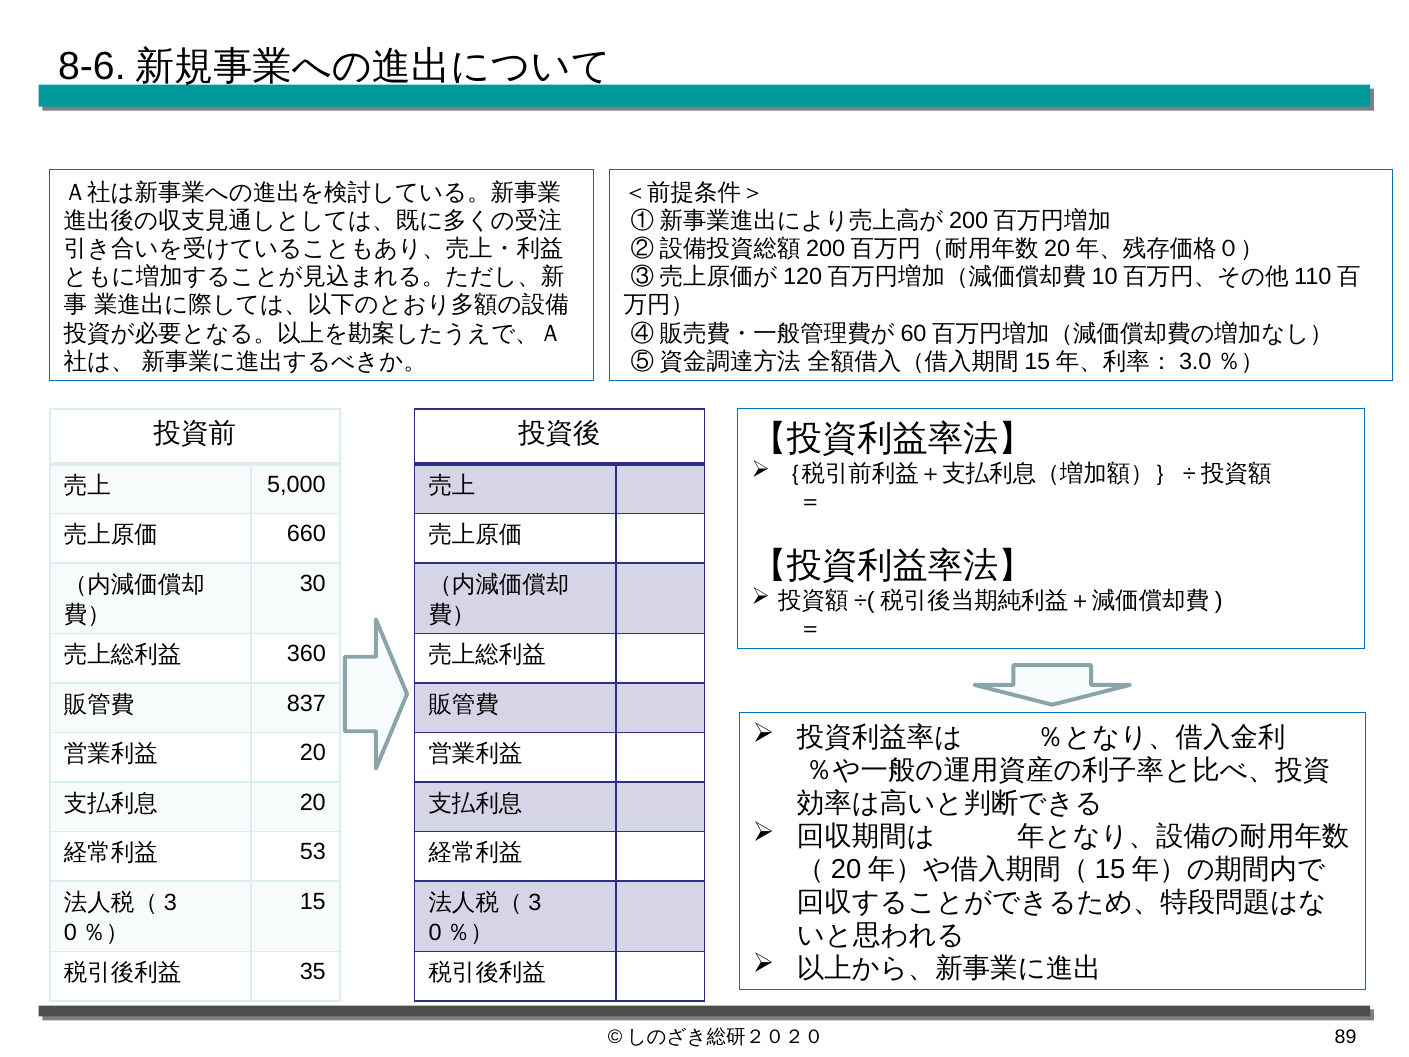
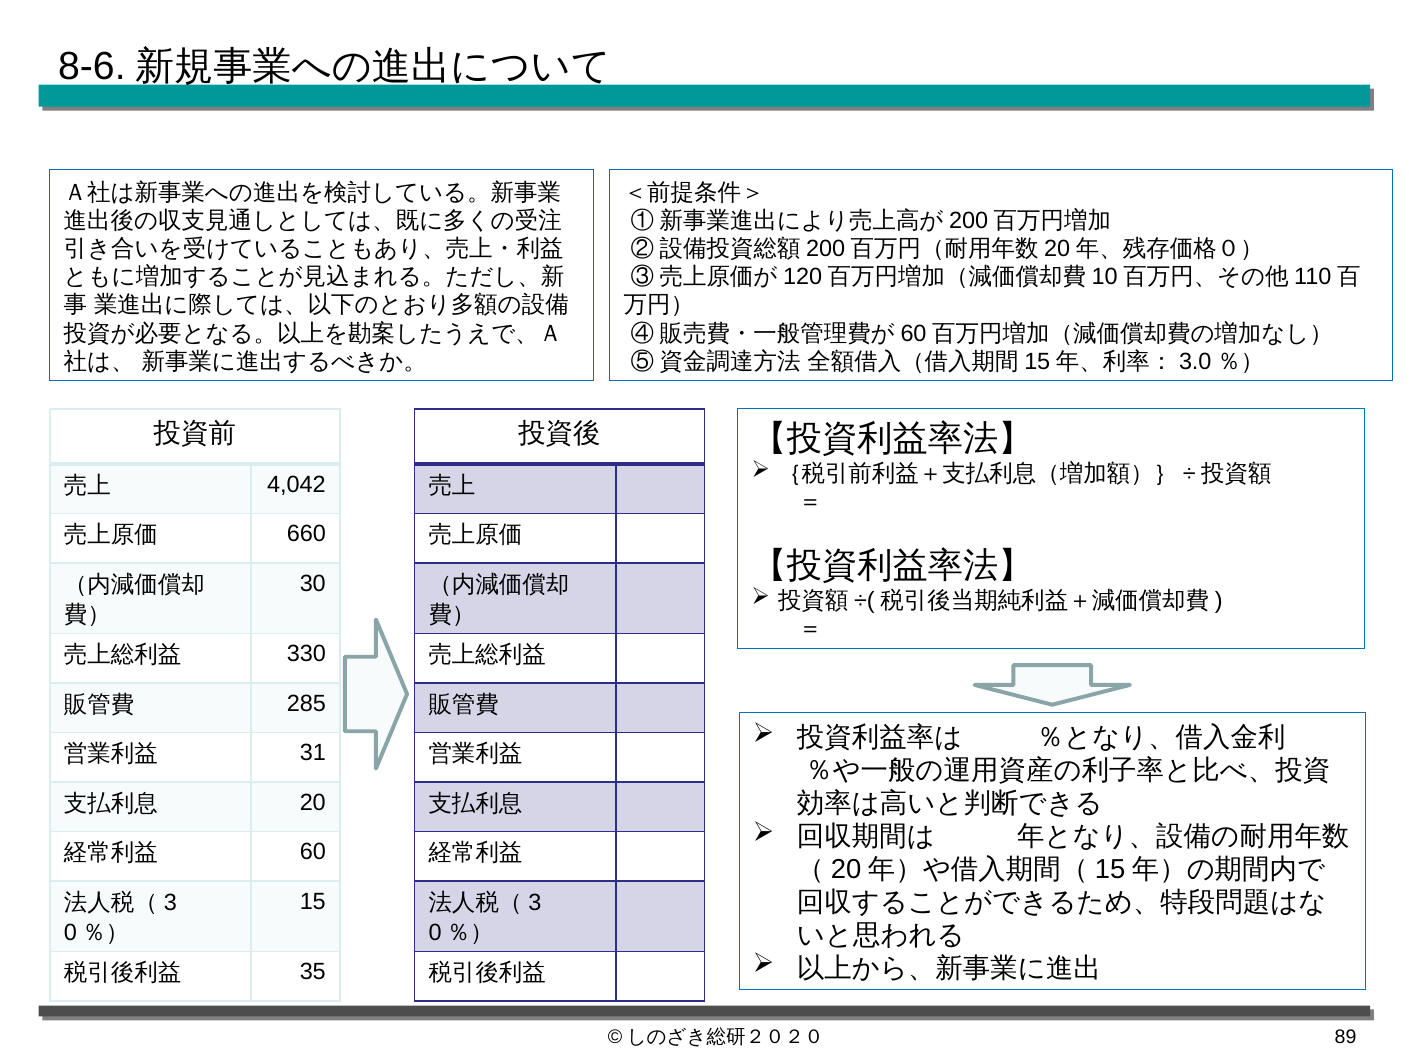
5,000: 5,000 -> 4,042
360: 360 -> 330
837: 837 -> 285
20 at (313, 753): 20 -> 31
53: 53 -> 60
